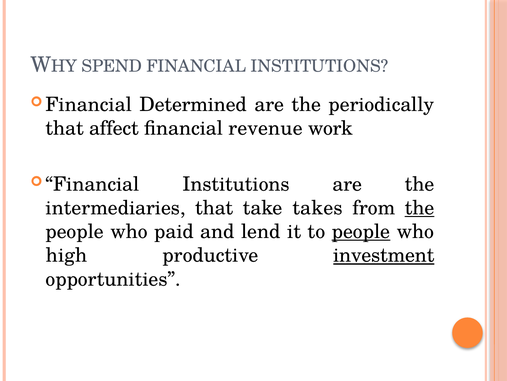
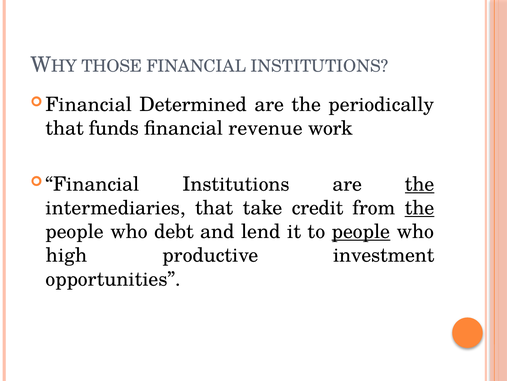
SPEND: SPEND -> THOSE
affect: affect -> funds
the at (420, 184) underline: none -> present
takes: takes -> credit
paid: paid -> debt
investment underline: present -> none
